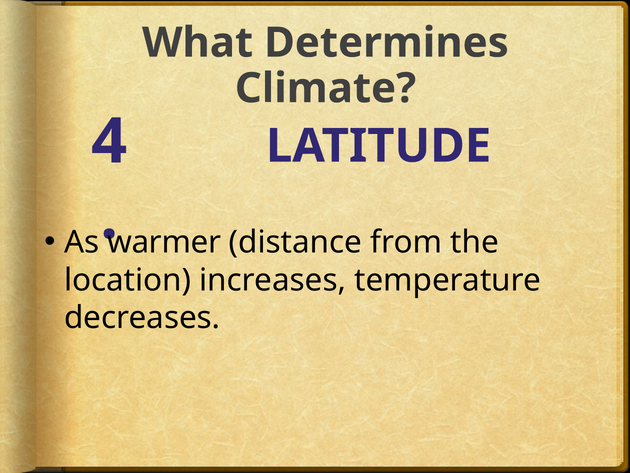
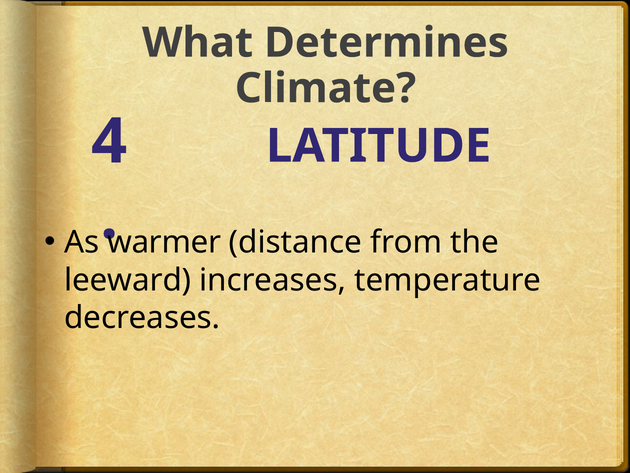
location: location -> leeward
